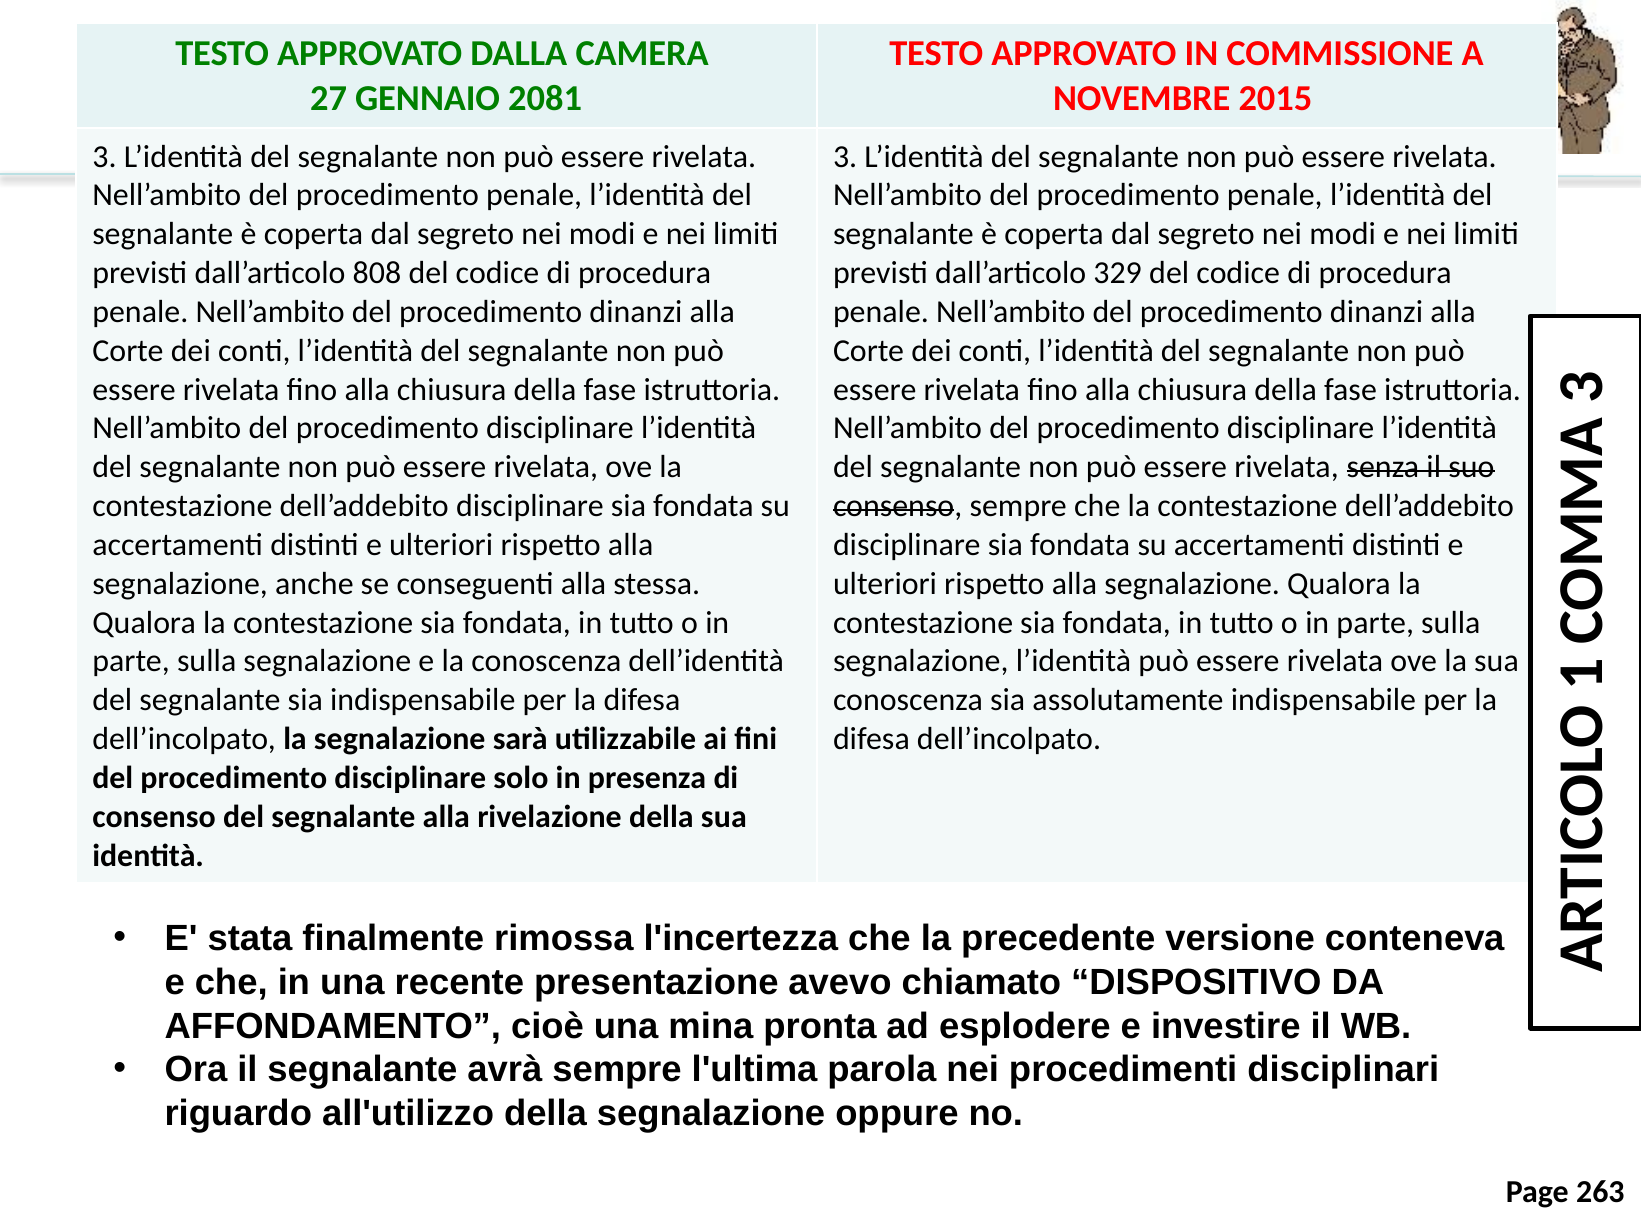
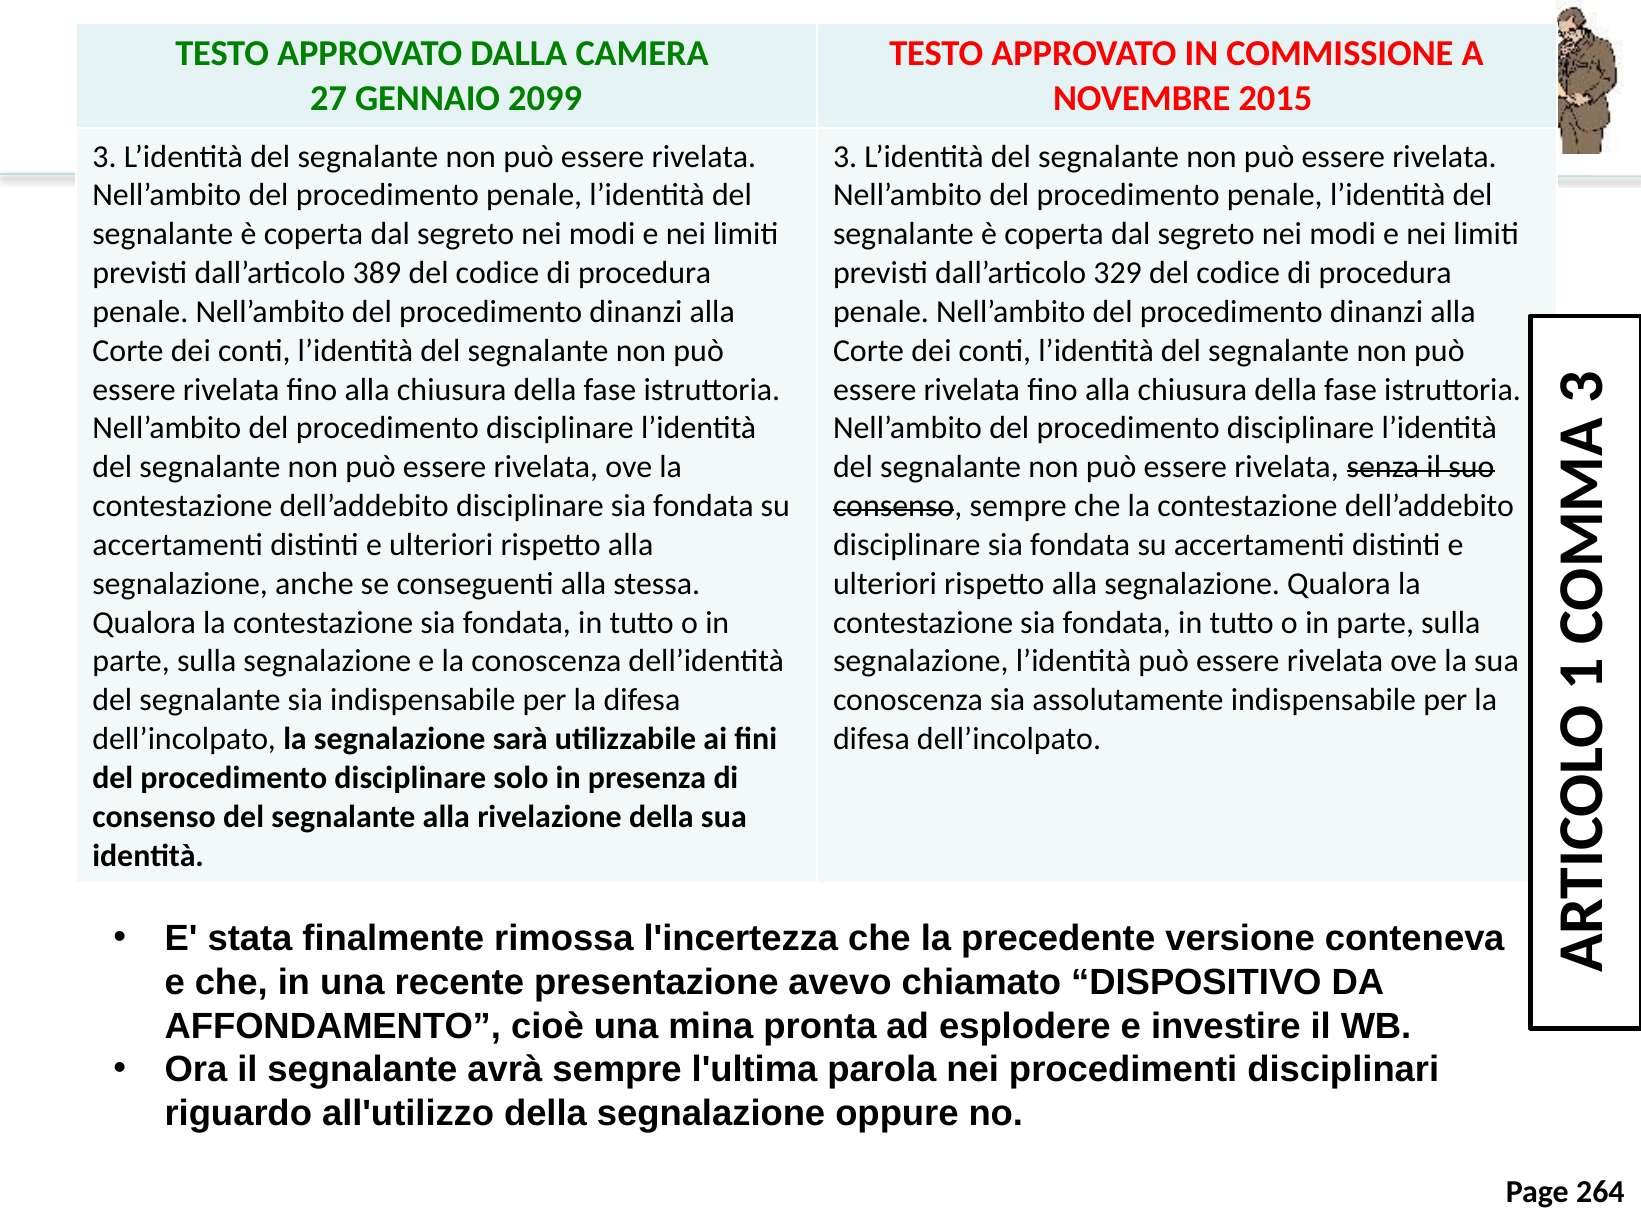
2081: 2081 -> 2099
808: 808 -> 389
263: 263 -> 264
